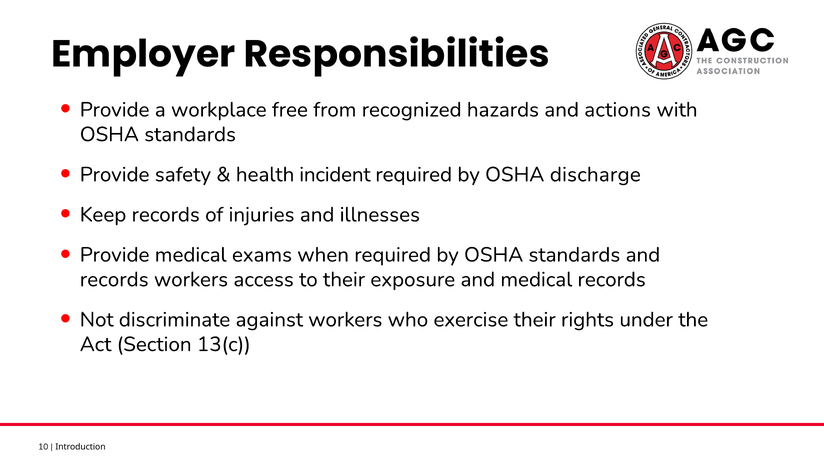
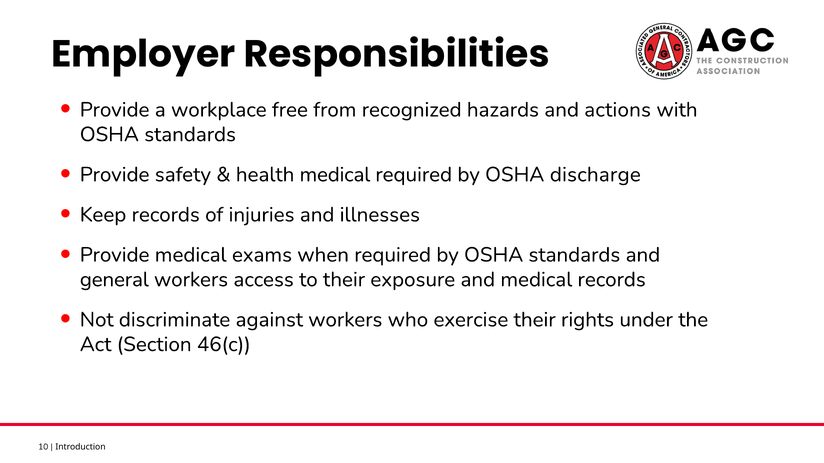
health incident: incident -> medical
records at (114, 280): records -> general
13(c: 13(c -> 46(c
